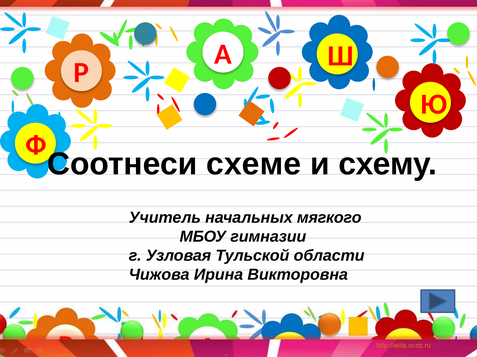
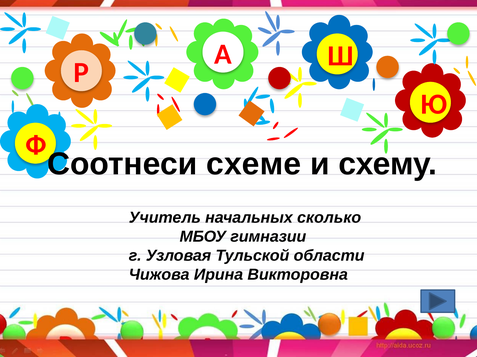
мягкого: мягкого -> сколько
